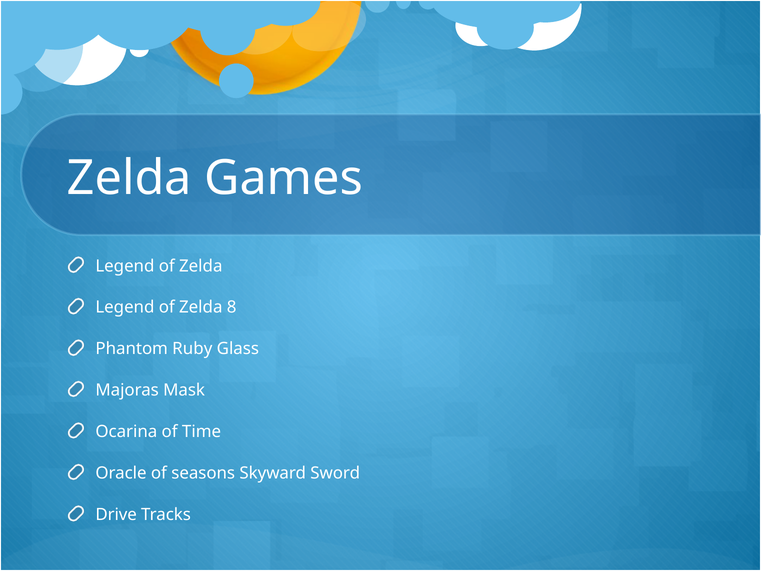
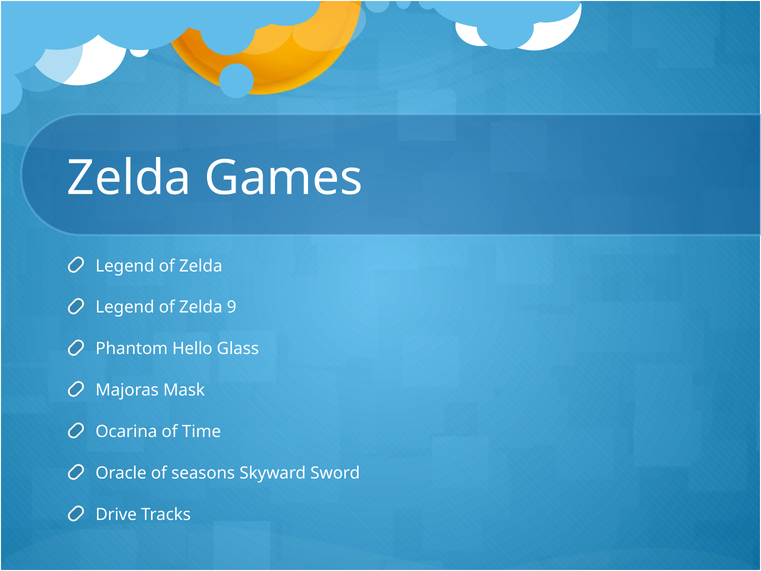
8: 8 -> 9
Ruby: Ruby -> Hello
